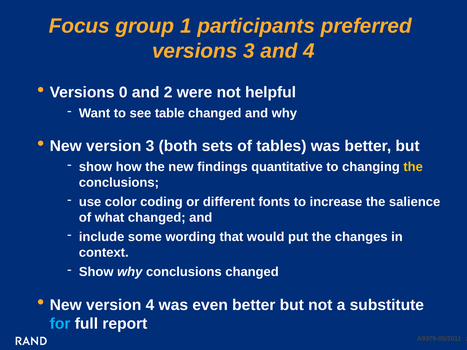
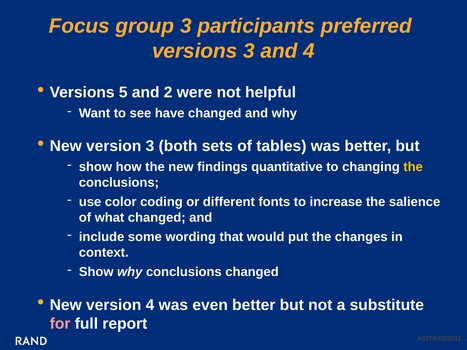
group 1: 1 -> 3
0: 0 -> 5
table: table -> have
for colour: light blue -> pink
